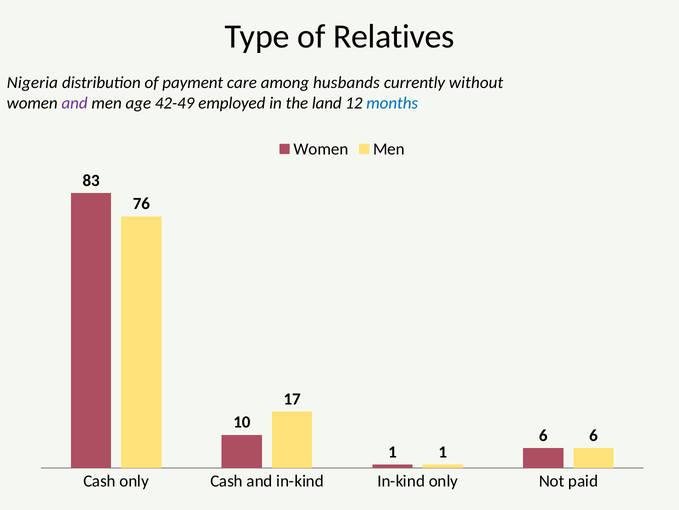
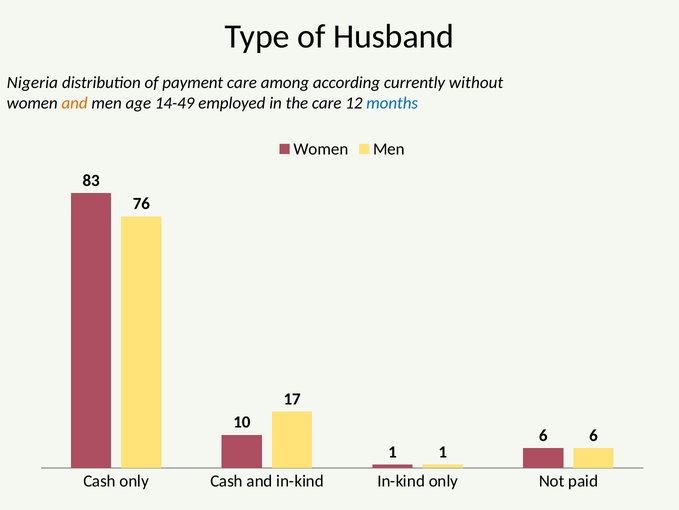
Relatives: Relatives -> Husband
husbands: husbands -> according
and at (75, 103) colour: purple -> orange
42-49: 42-49 -> 14-49
the land: land -> care
